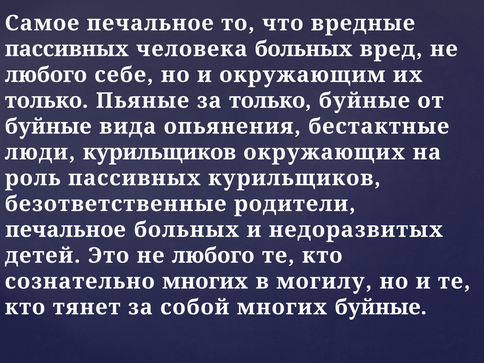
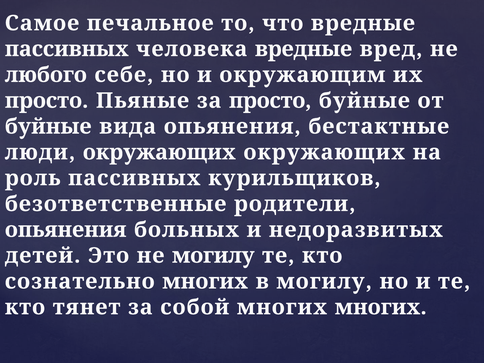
человека больных: больных -> вредные
только at (47, 101): только -> просто
за только: только -> просто
люди курильщиков: курильщиков -> окружающих
печальное at (66, 230): печальное -> опьянения
Это не любого: любого -> могилу
многих буйные: буйные -> многих
